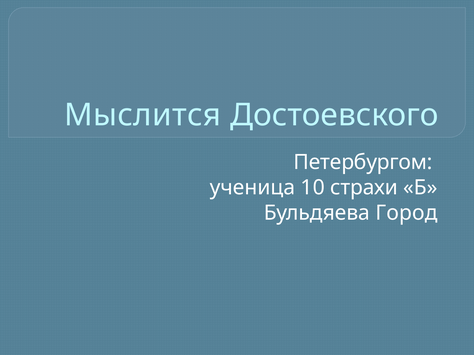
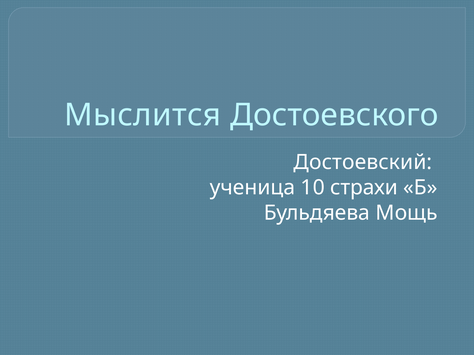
Петербургом: Петербургом -> Достоевский
Город: Город -> Мощь
